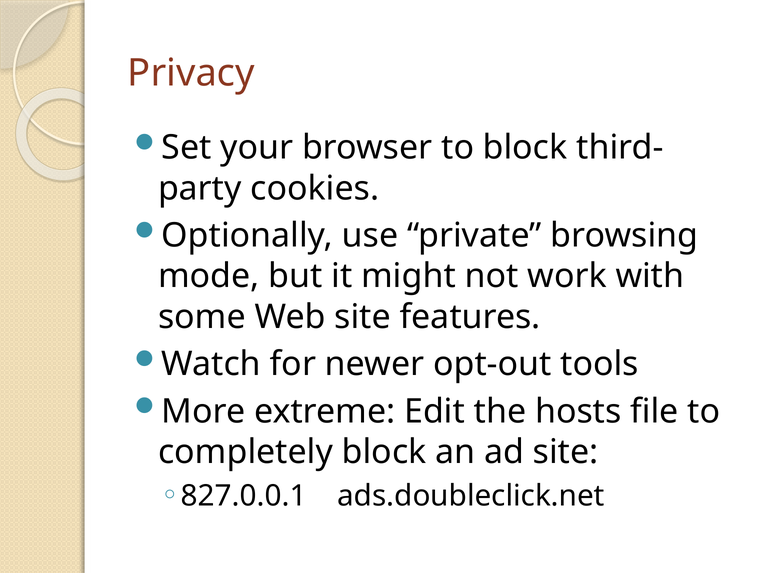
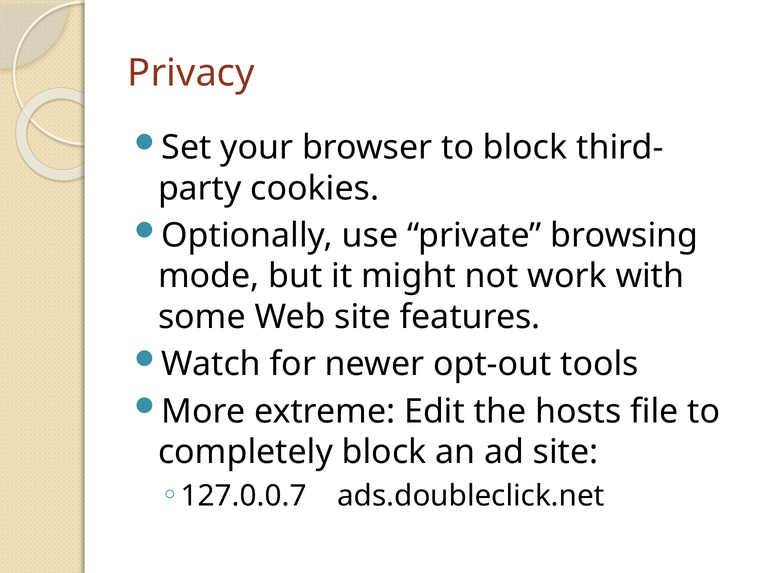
827.0.0.1: 827.0.0.1 -> 127.0.0.7
